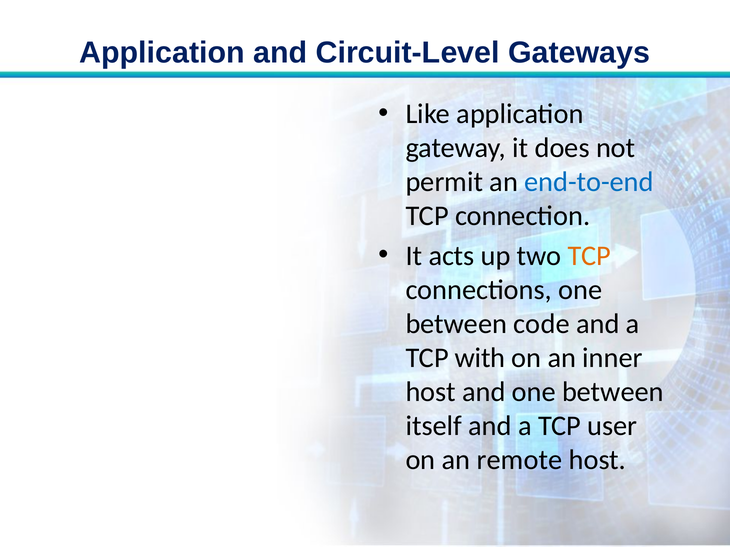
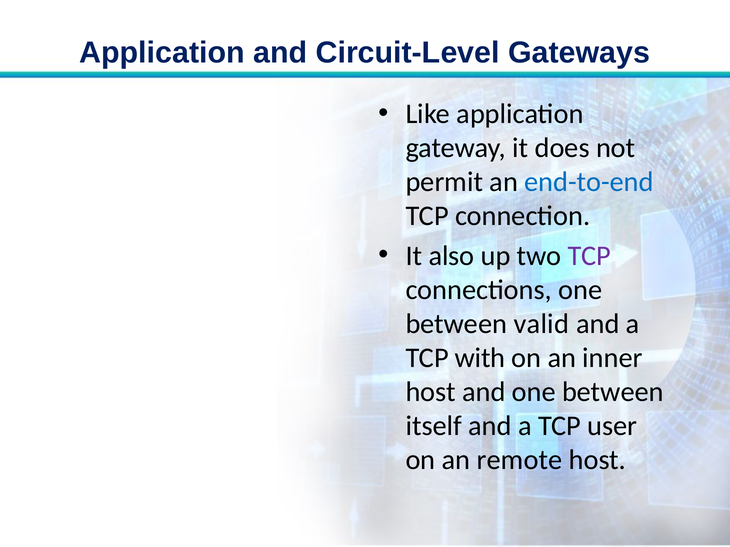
acts: acts -> also
TCP at (589, 256) colour: orange -> purple
code: code -> valid
